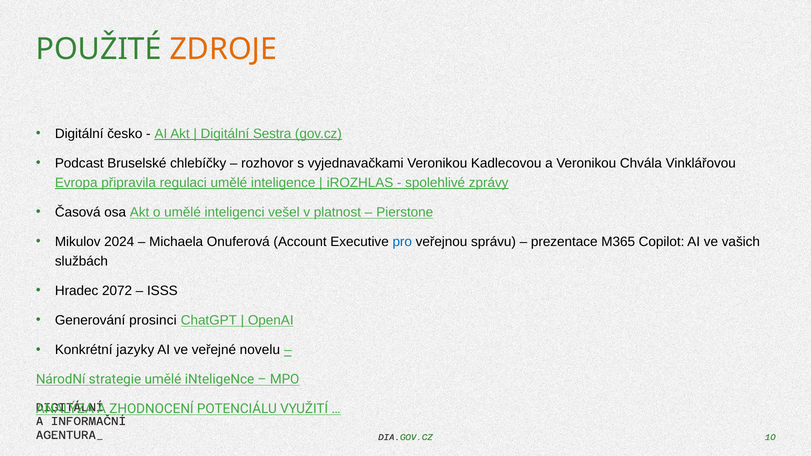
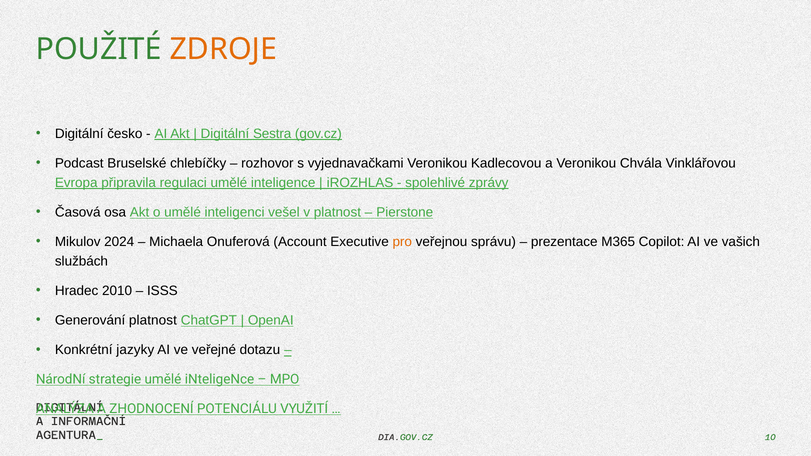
pro colour: blue -> orange
2072: 2072 -> 2010
Generování prosinci: prosinci -> platnost
novelu: novelu -> dotazu
